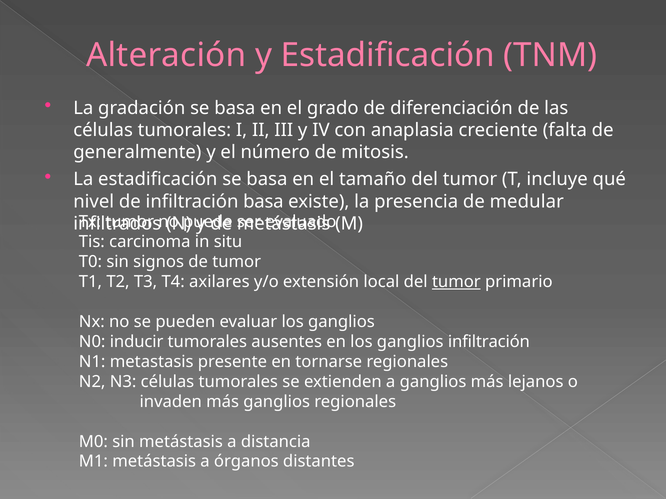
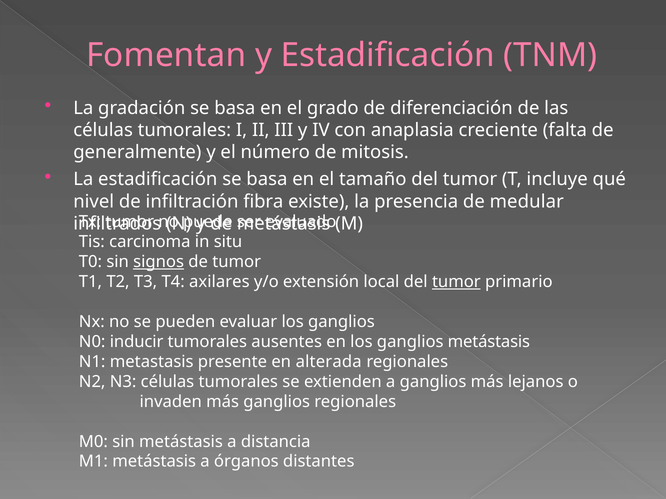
Alteración: Alteración -> Fomentan
infiltración basa: basa -> fibra
signos underline: none -> present
ganglios infiltración: infiltración -> metástasis
tornarse: tornarse -> alterada
